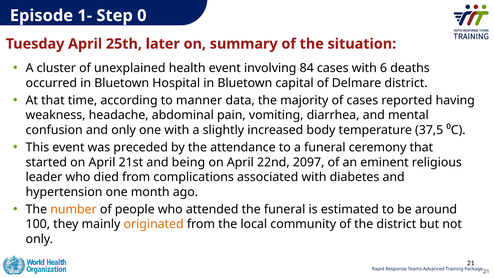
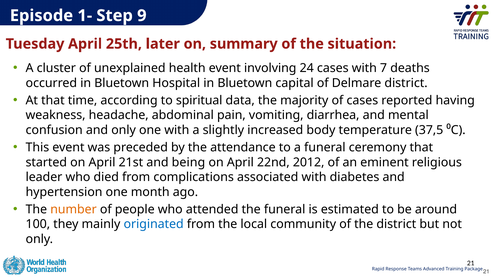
0: 0 -> 9
84: 84 -> 24
6: 6 -> 7
manner: manner -> spiritual
2097: 2097 -> 2012
originated colour: orange -> blue
